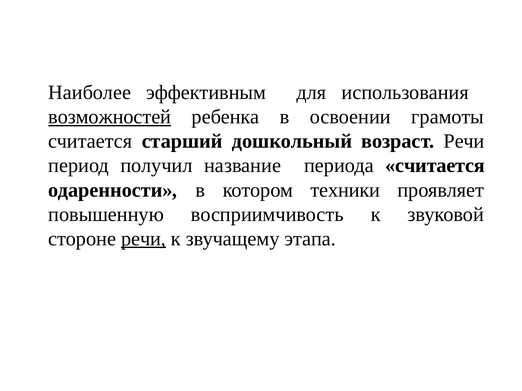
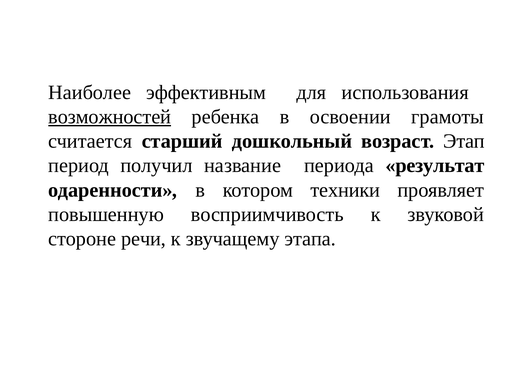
возраст Речи: Речи -> Этап
периода считается: считается -> результат
речи at (144, 239) underline: present -> none
